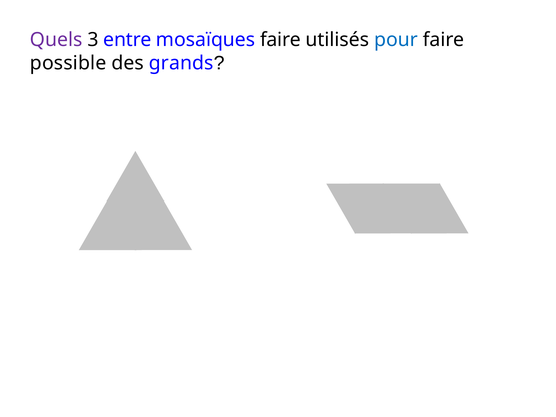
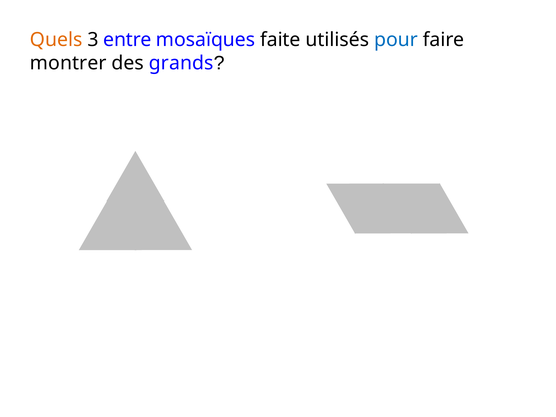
Quels colour: purple -> orange
mosaïques faire: faire -> faite
possible: possible -> montrer
